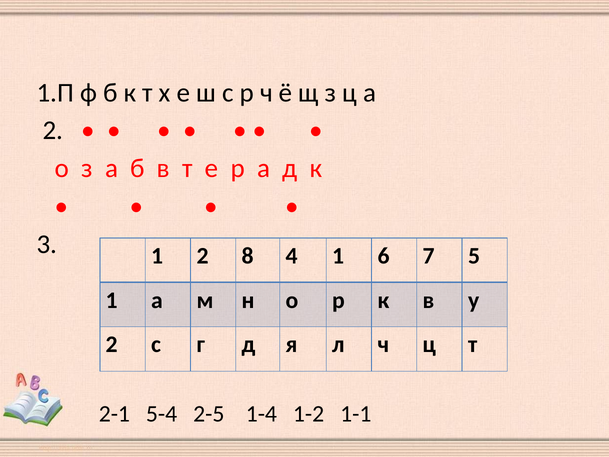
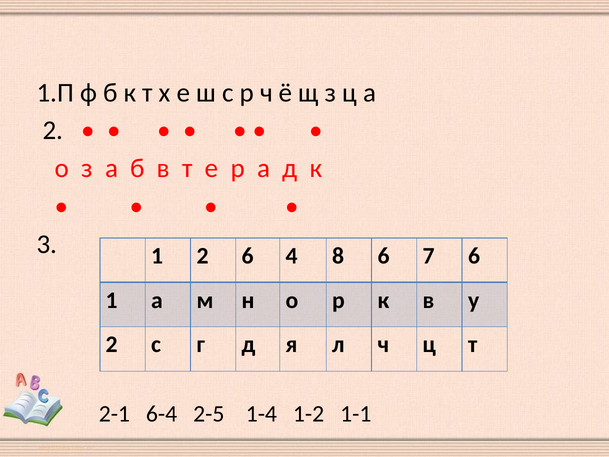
2 8: 8 -> 6
4 1: 1 -> 8
7 5: 5 -> 6
5-4: 5-4 -> 6-4
